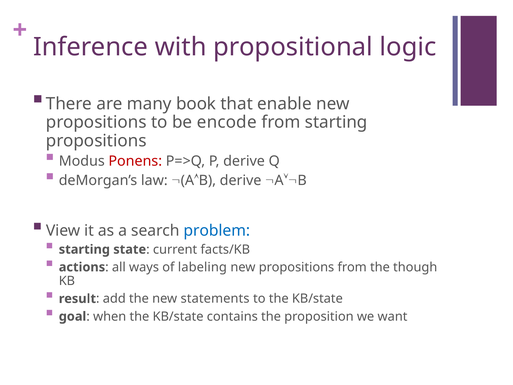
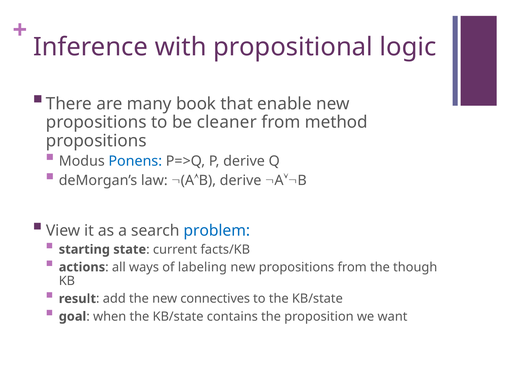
encode: encode -> cleaner
from starting: starting -> method
Ponens colour: red -> blue
statements: statements -> connectives
